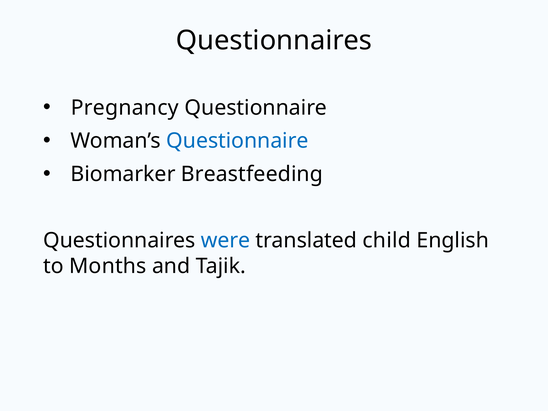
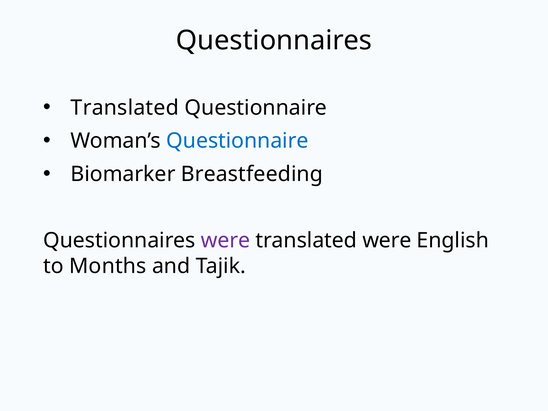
Pregnancy at (125, 108): Pregnancy -> Translated
were at (226, 241) colour: blue -> purple
translated child: child -> were
